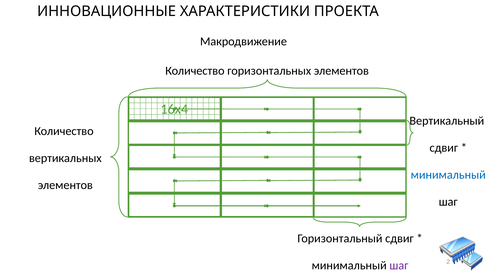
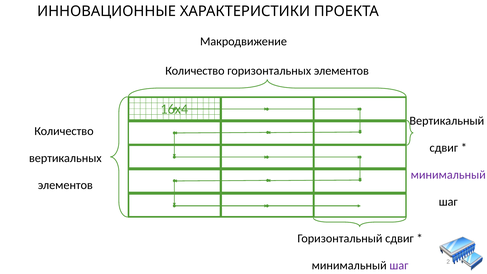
минимальный at (448, 175) colour: blue -> purple
